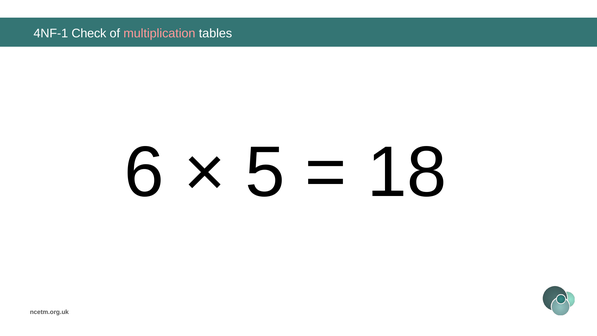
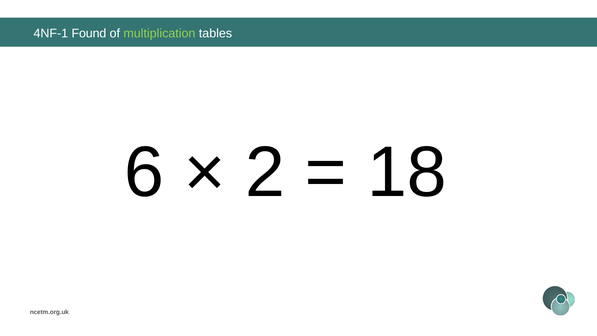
Check: Check -> Found
multiplication colour: pink -> light green
5: 5 -> 2
